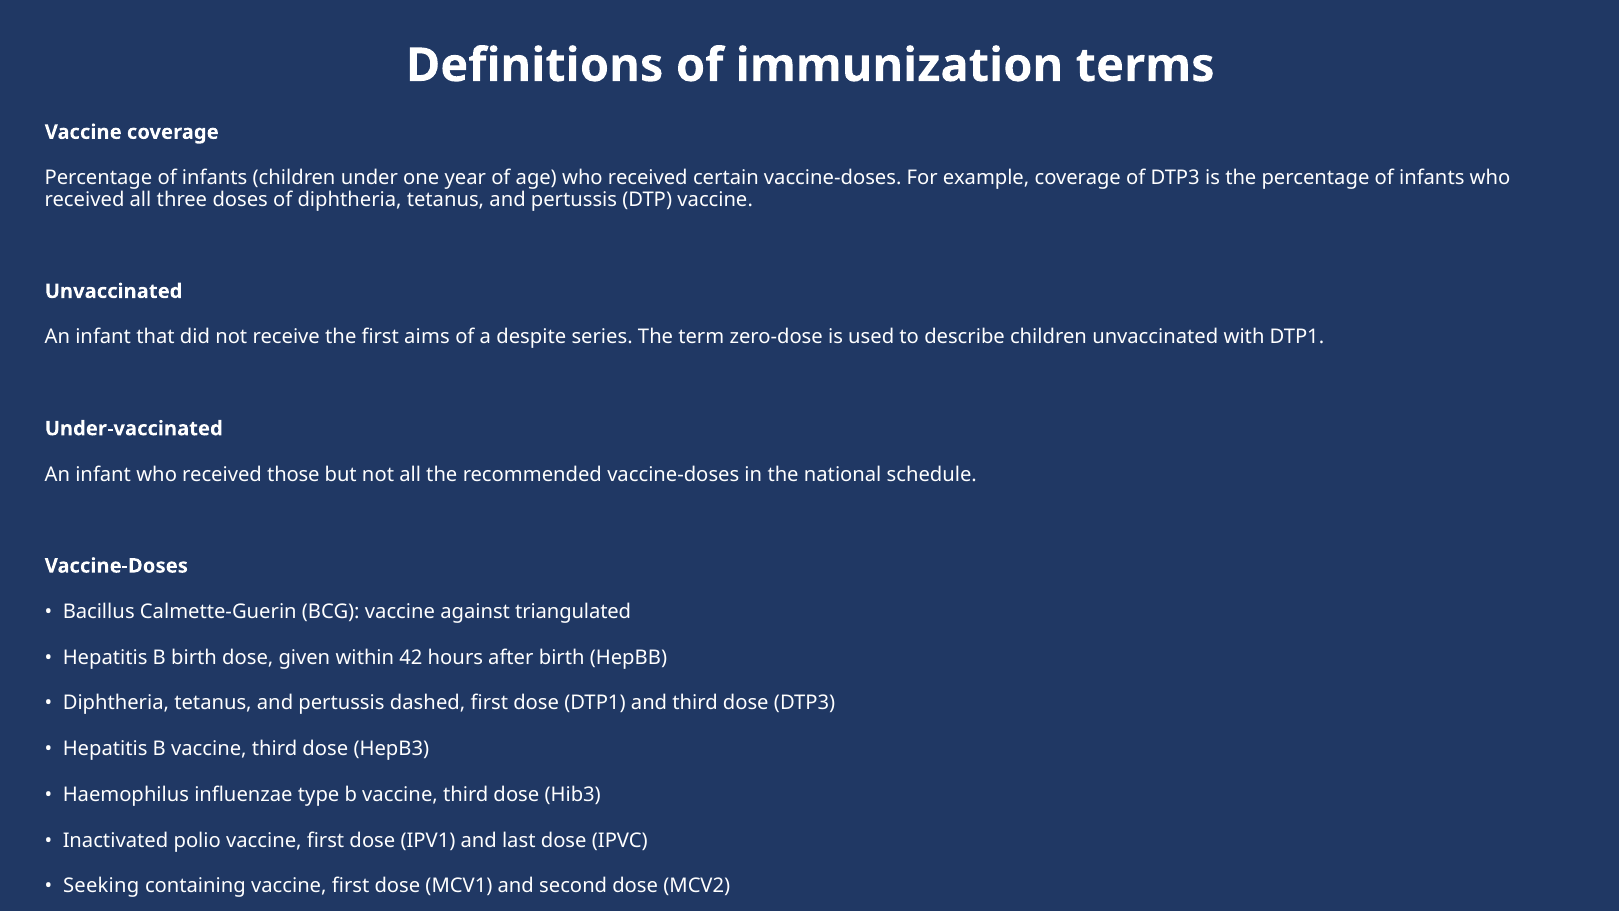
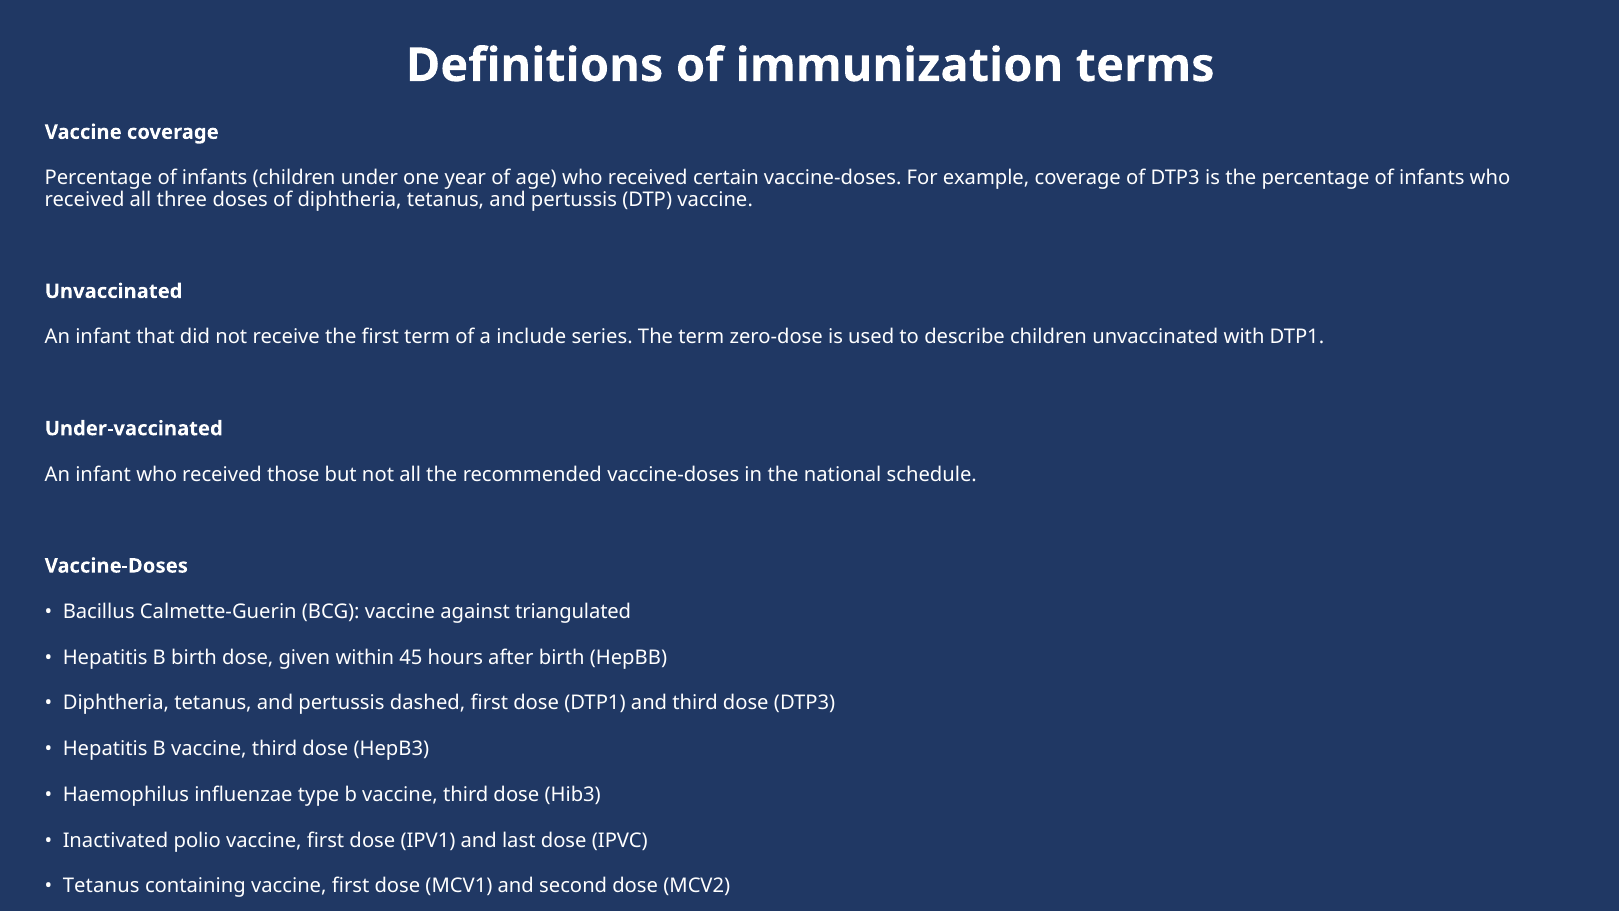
first aims: aims -> term
despite: despite -> include
42: 42 -> 45
Seeking at (101, 886): Seeking -> Tetanus
